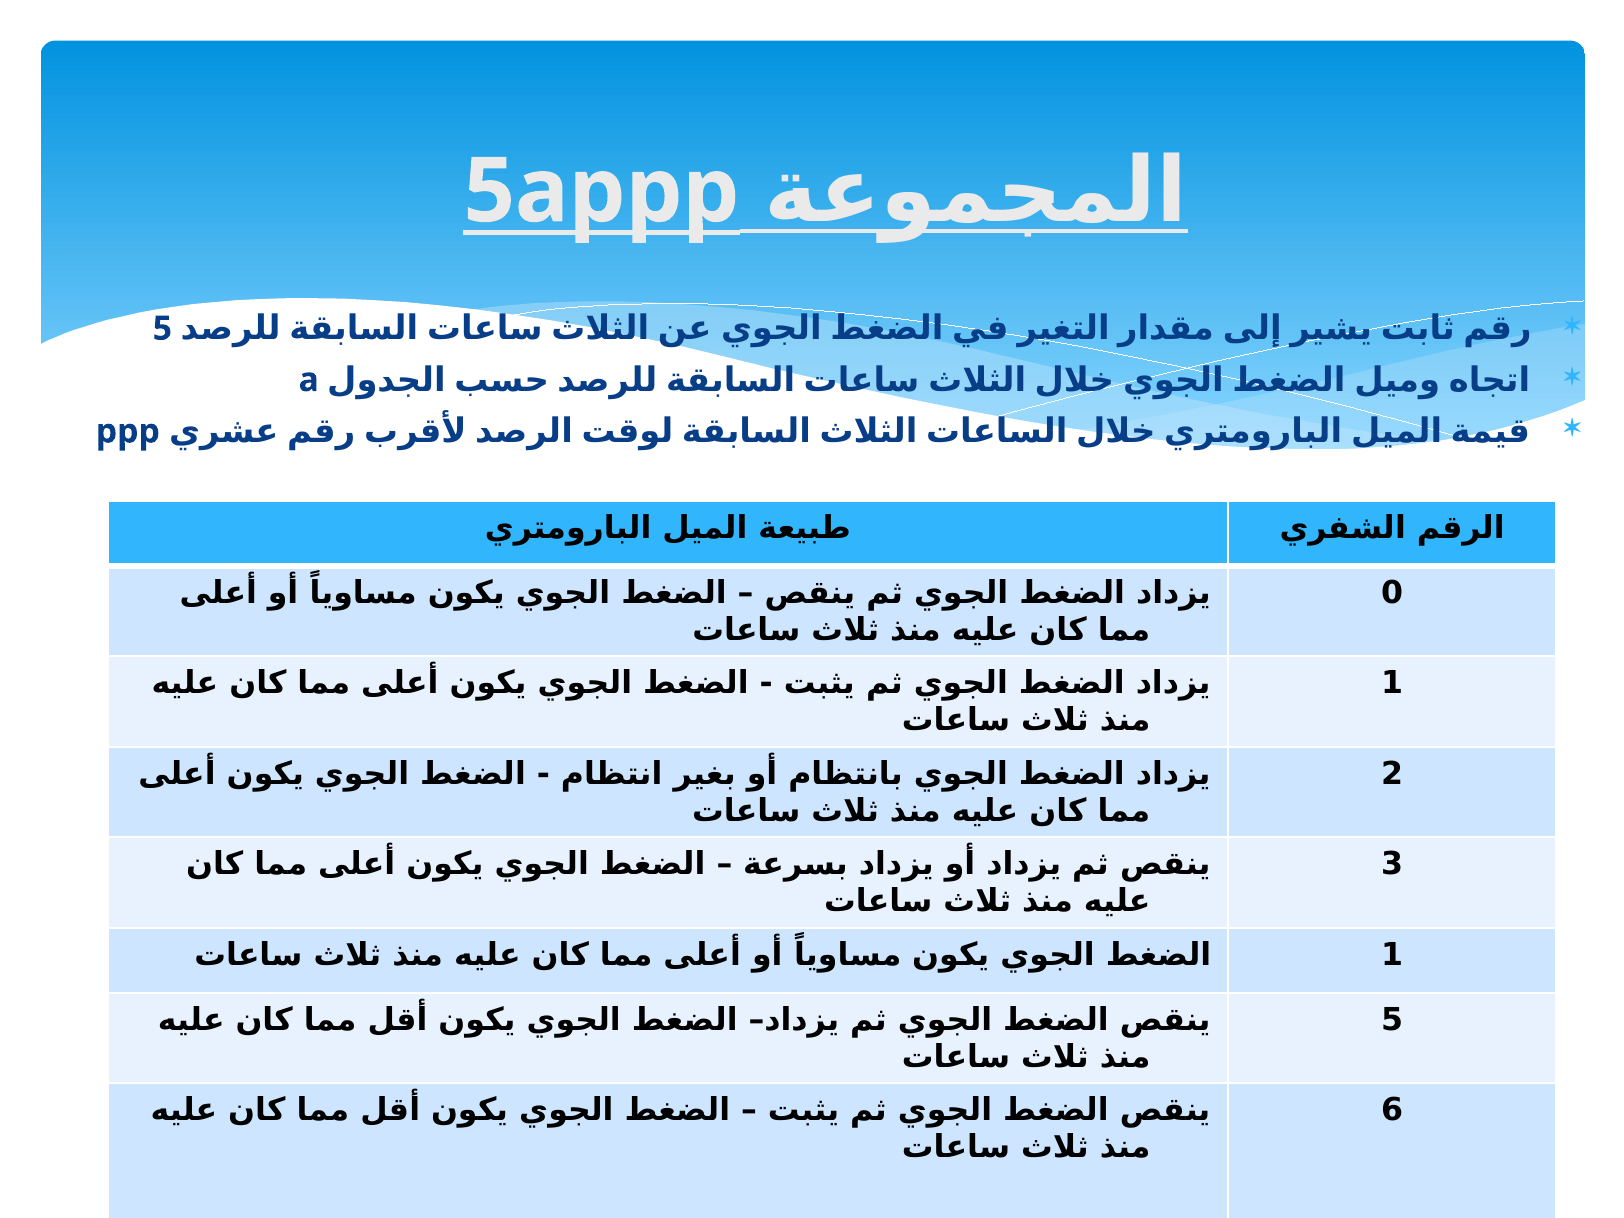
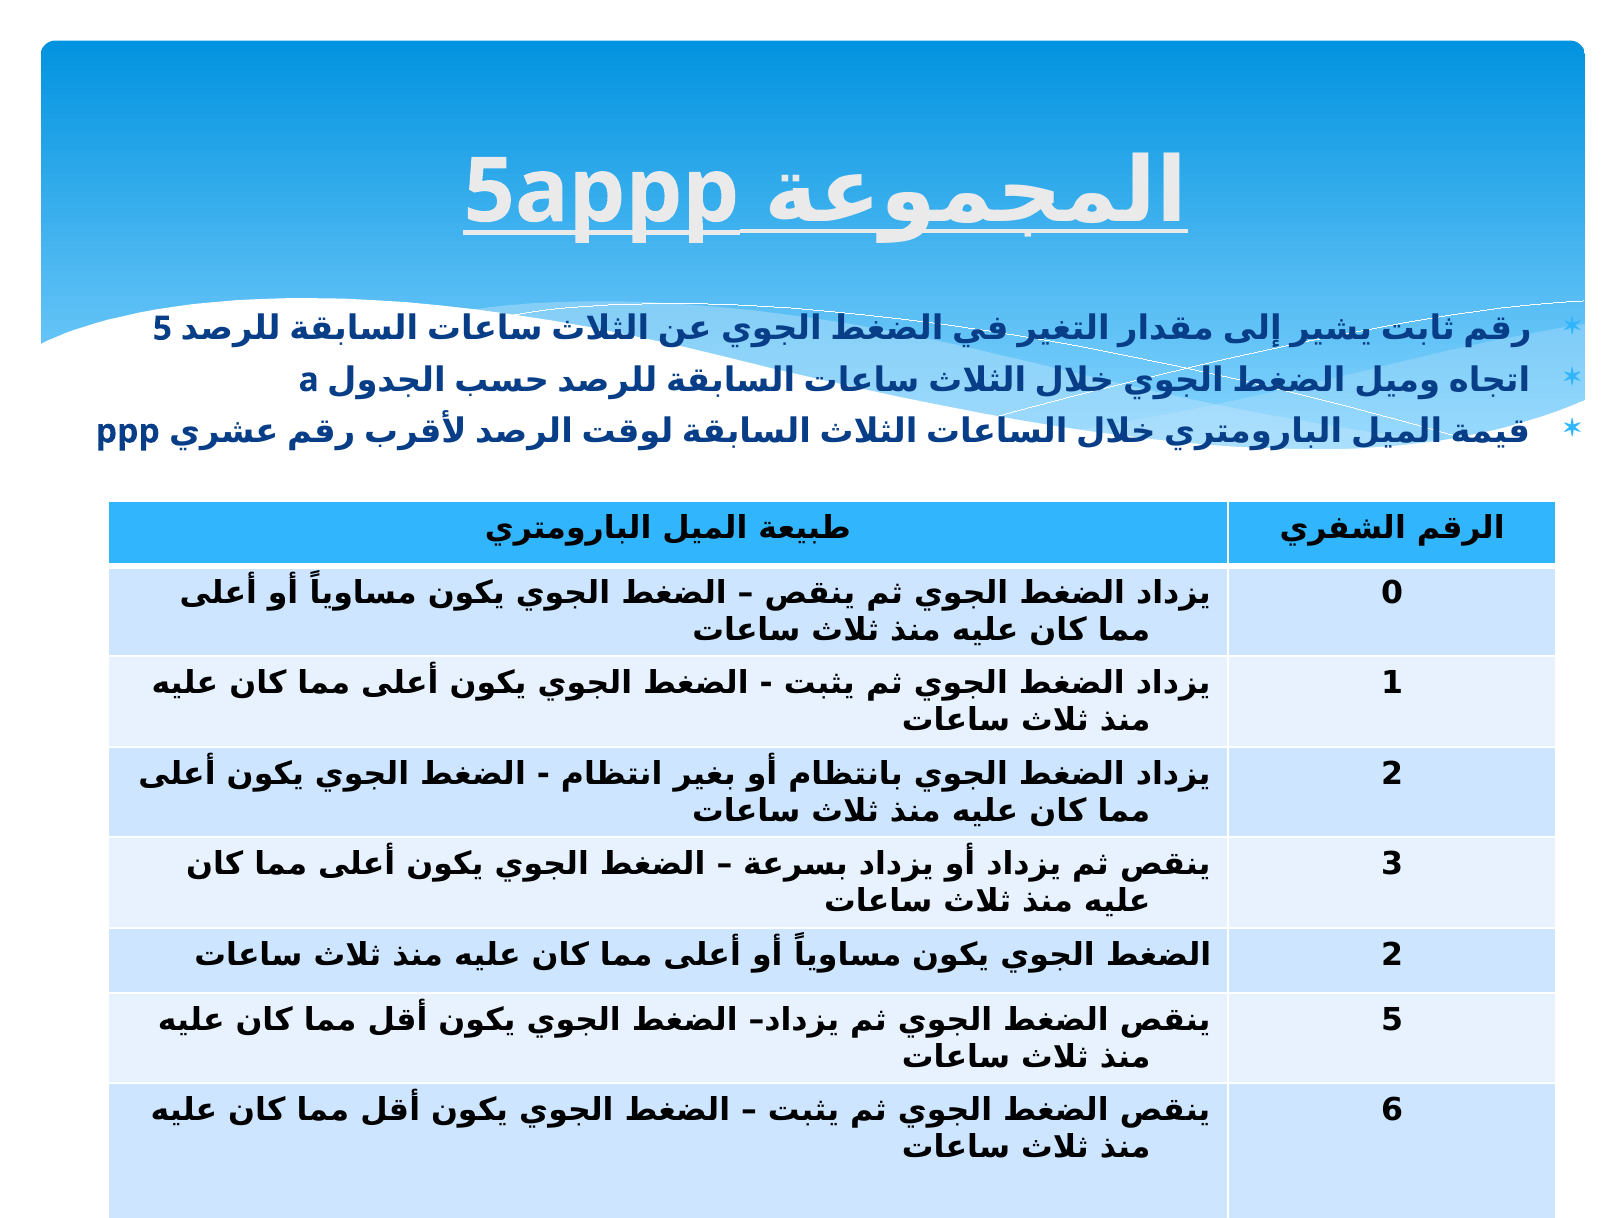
1 at (1392, 955): 1 -> 2
